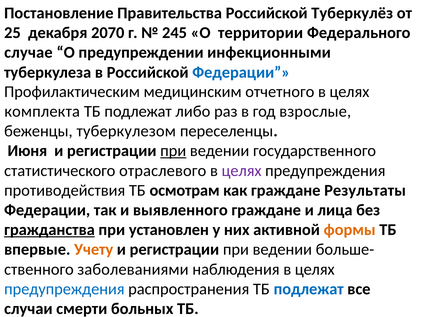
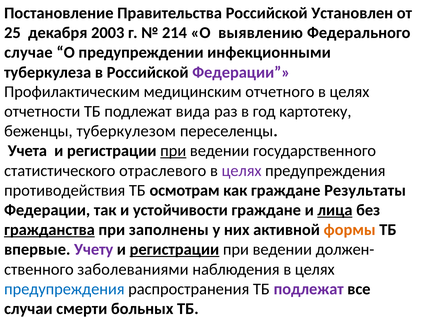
Туберкулёз: Туберкулёз -> Установлен
2070: 2070 -> 2003
245: 245 -> 214
территории: территории -> выявлению
Федерации at (241, 72) colour: blue -> purple
комплекта: комплекта -> отчетности
либо: либо -> вида
взрослые: взрослые -> картотеку
Июня: Июня -> Учета
выявленного: выявленного -> устойчивости
лица underline: none -> present
установлен: установлен -> заполнены
Учету colour: orange -> purple
регистрации at (174, 249) underline: none -> present
больше-: больше- -> должен-
подлежат at (309, 289) colour: blue -> purple
